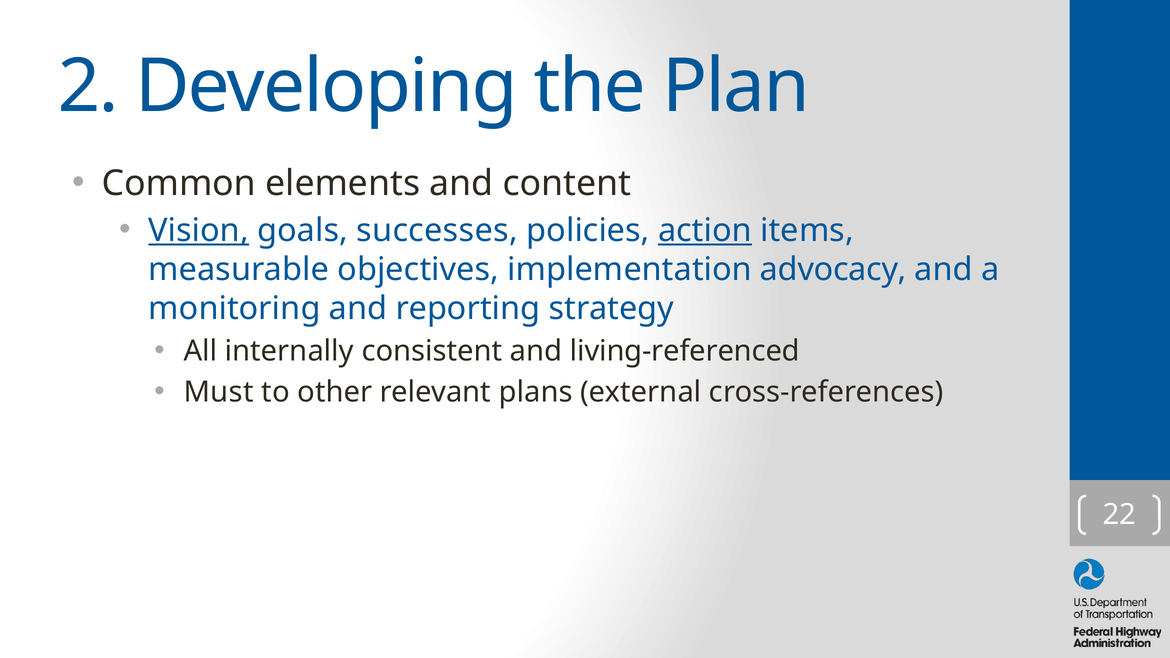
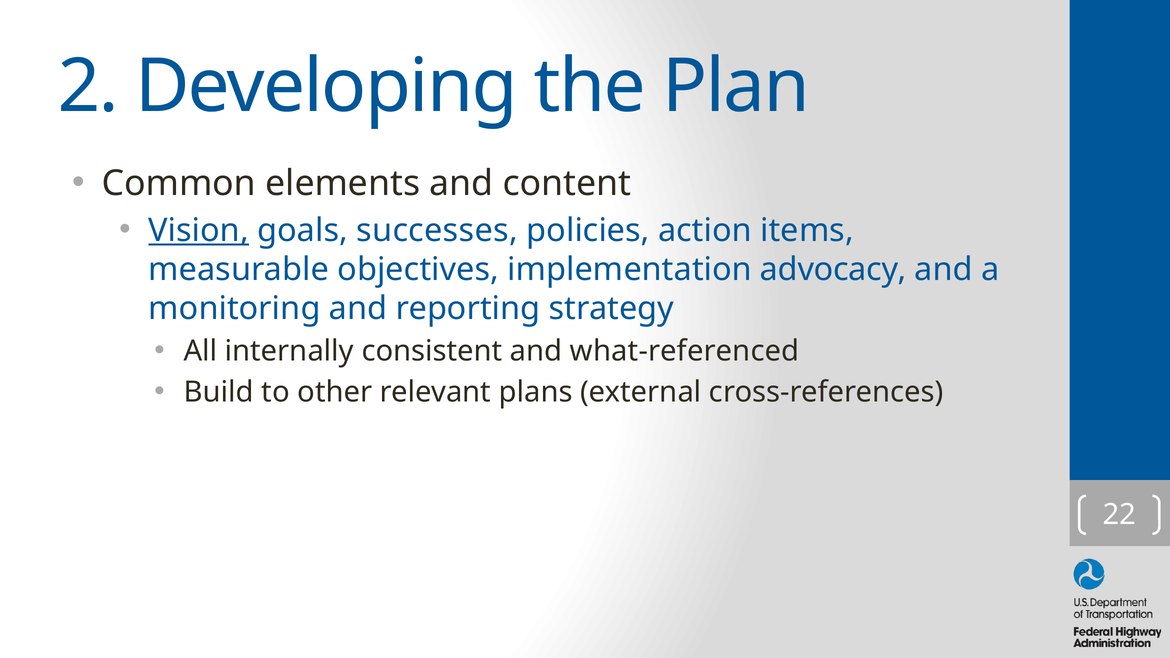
action underline: present -> none
living-referenced: living-referenced -> what-referenced
Must: Must -> Build
